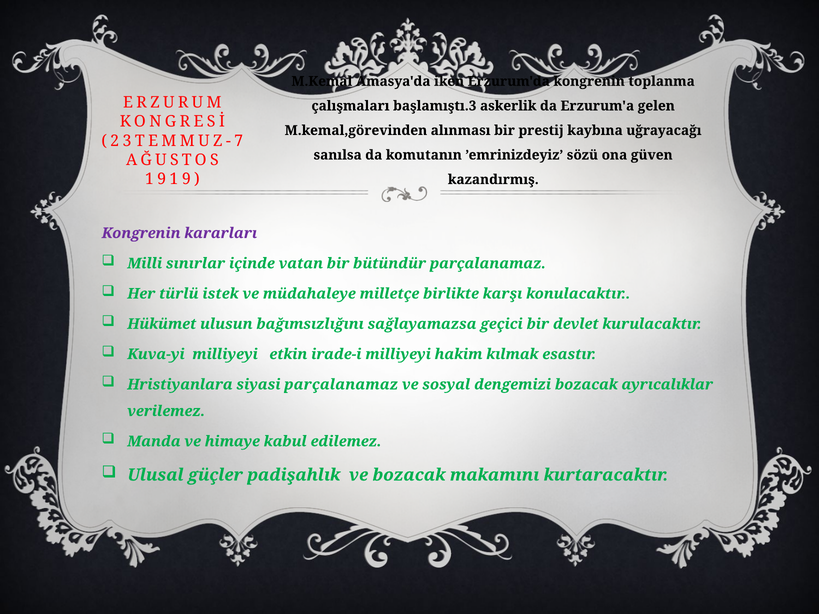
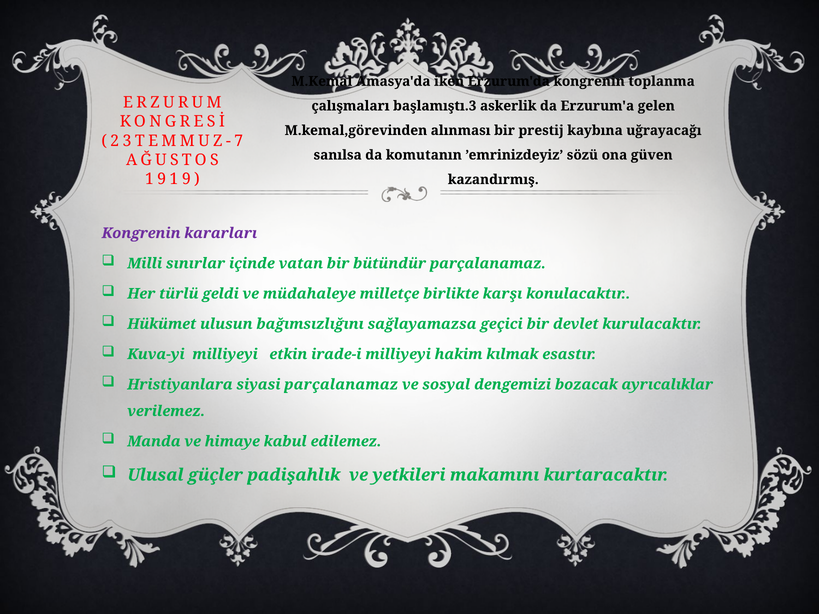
istek: istek -> geldi
ve bozacak: bozacak -> yetkileri
